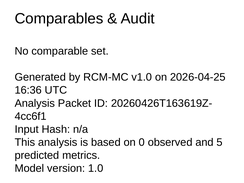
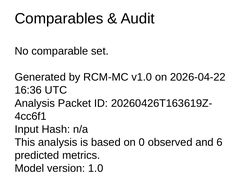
2026-04-25: 2026-04-25 -> 2026-04-22
5: 5 -> 6
